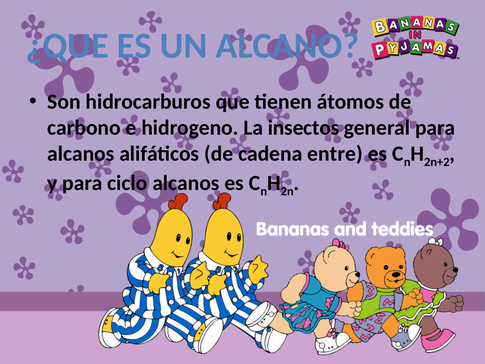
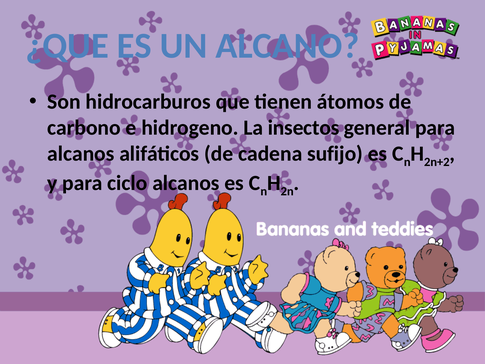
entre: entre -> sufijo
